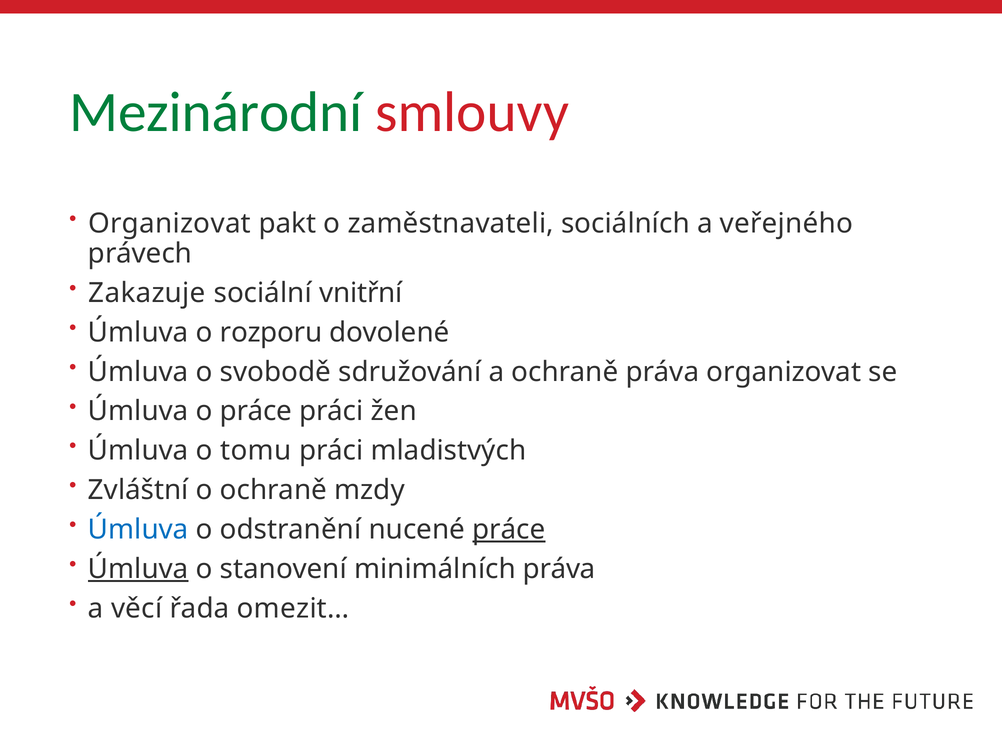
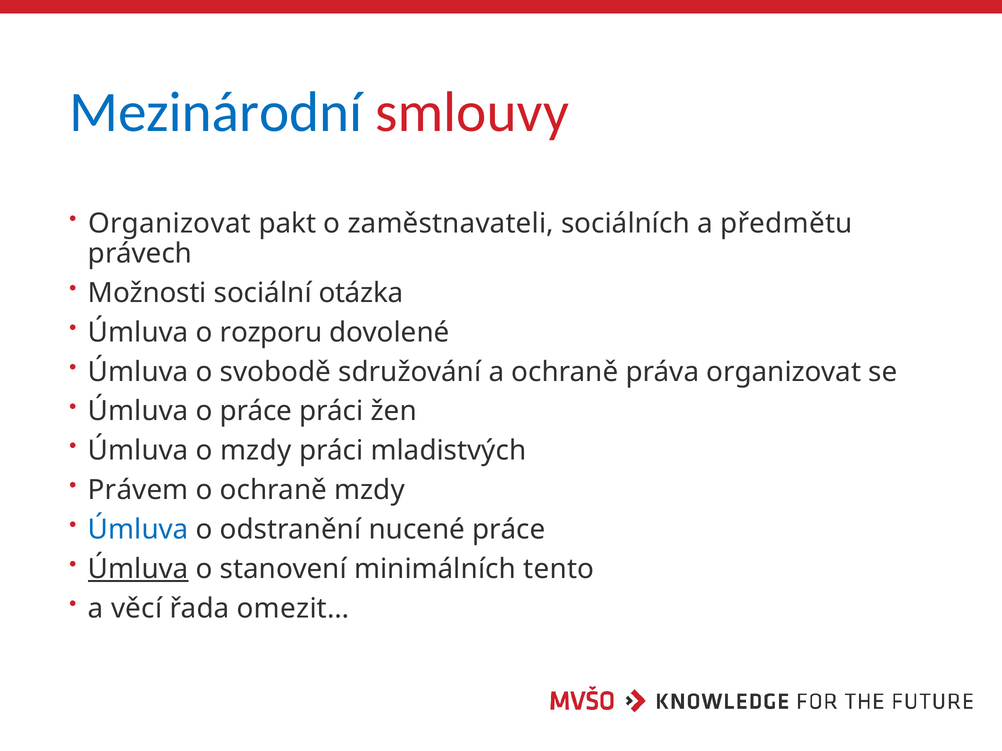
Mezinárodní colour: green -> blue
veřejného: veřejného -> předmětu
Zakazuje: Zakazuje -> Možnosti
vnitřní: vnitřní -> otázka
o tomu: tomu -> mzdy
Zvláštní: Zvláštní -> Právem
práce at (509, 530) underline: present -> none
minimálních práva: práva -> tento
